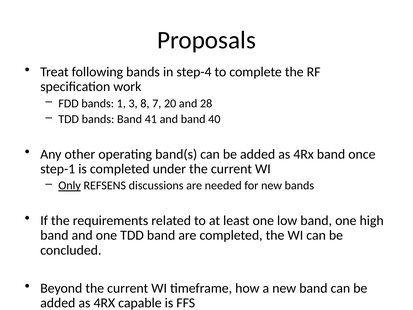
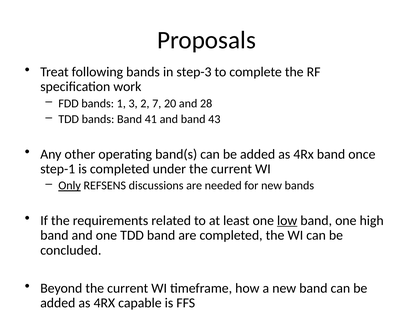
step-4: step-4 -> step-3
8: 8 -> 2
40: 40 -> 43
low underline: none -> present
